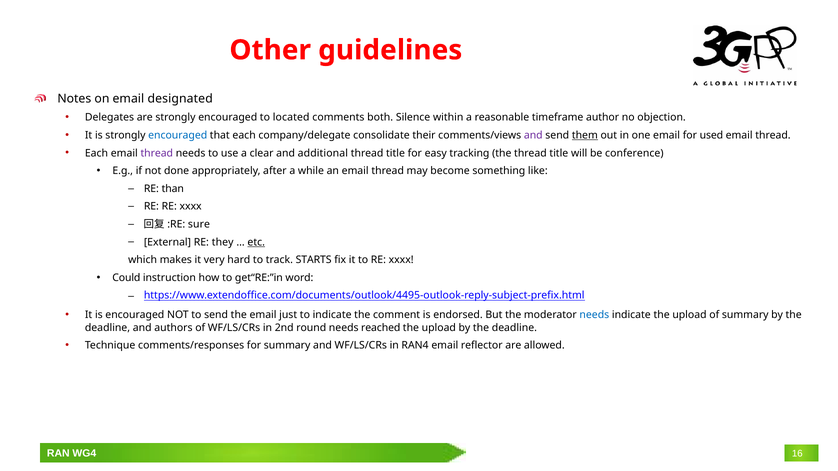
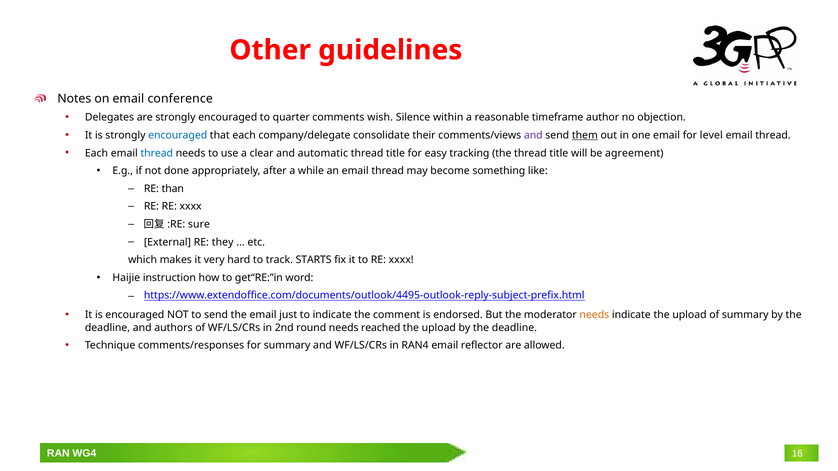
designated: designated -> conference
located: located -> quarter
both: both -> wish
used: used -> level
thread at (157, 153) colour: purple -> blue
additional: additional -> automatic
conference: conference -> agreement
etc underline: present -> none
Could: Could -> Haijie
needs at (594, 315) colour: blue -> orange
